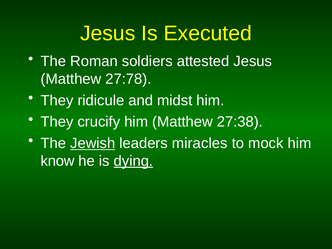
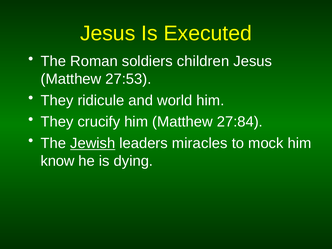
attested: attested -> children
27:78: 27:78 -> 27:53
midst: midst -> world
27:38: 27:38 -> 27:84
dying underline: present -> none
